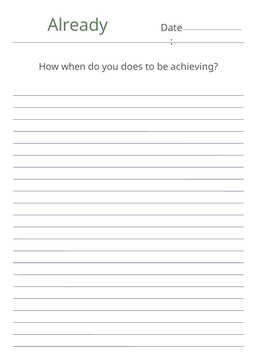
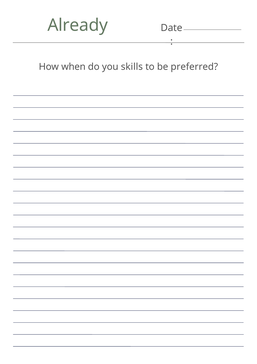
does: does -> skills
achieving: achieving -> preferred
